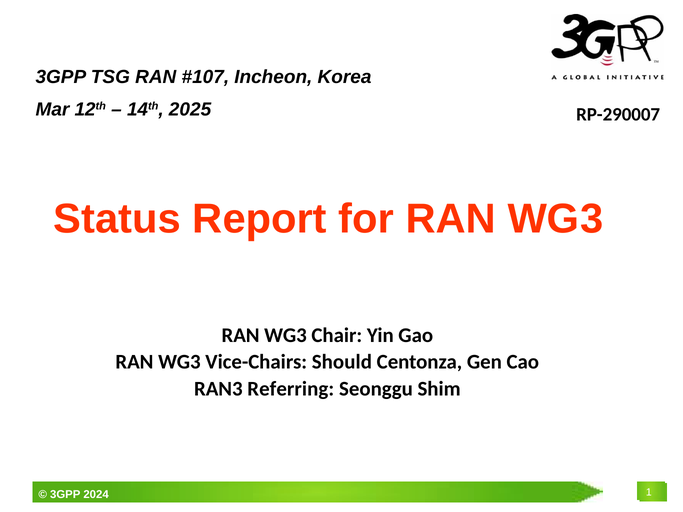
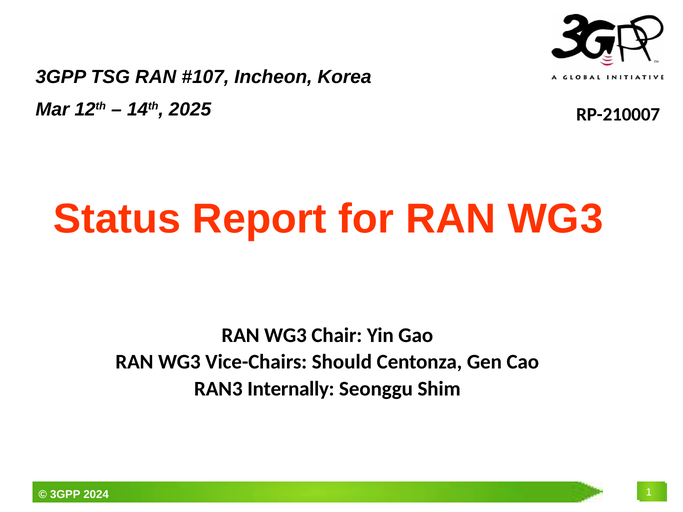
RP-290007: RP-290007 -> RP-210007
Referring: Referring -> Internally
